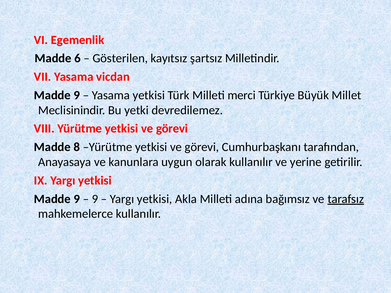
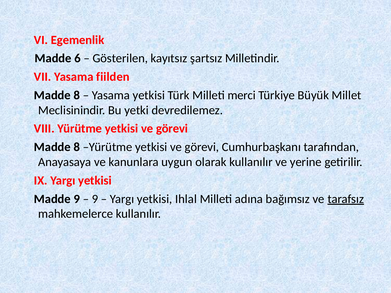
vicdan: vicdan -> fiilden
9 at (77, 95): 9 -> 8
Akla: Akla -> Ihlal
